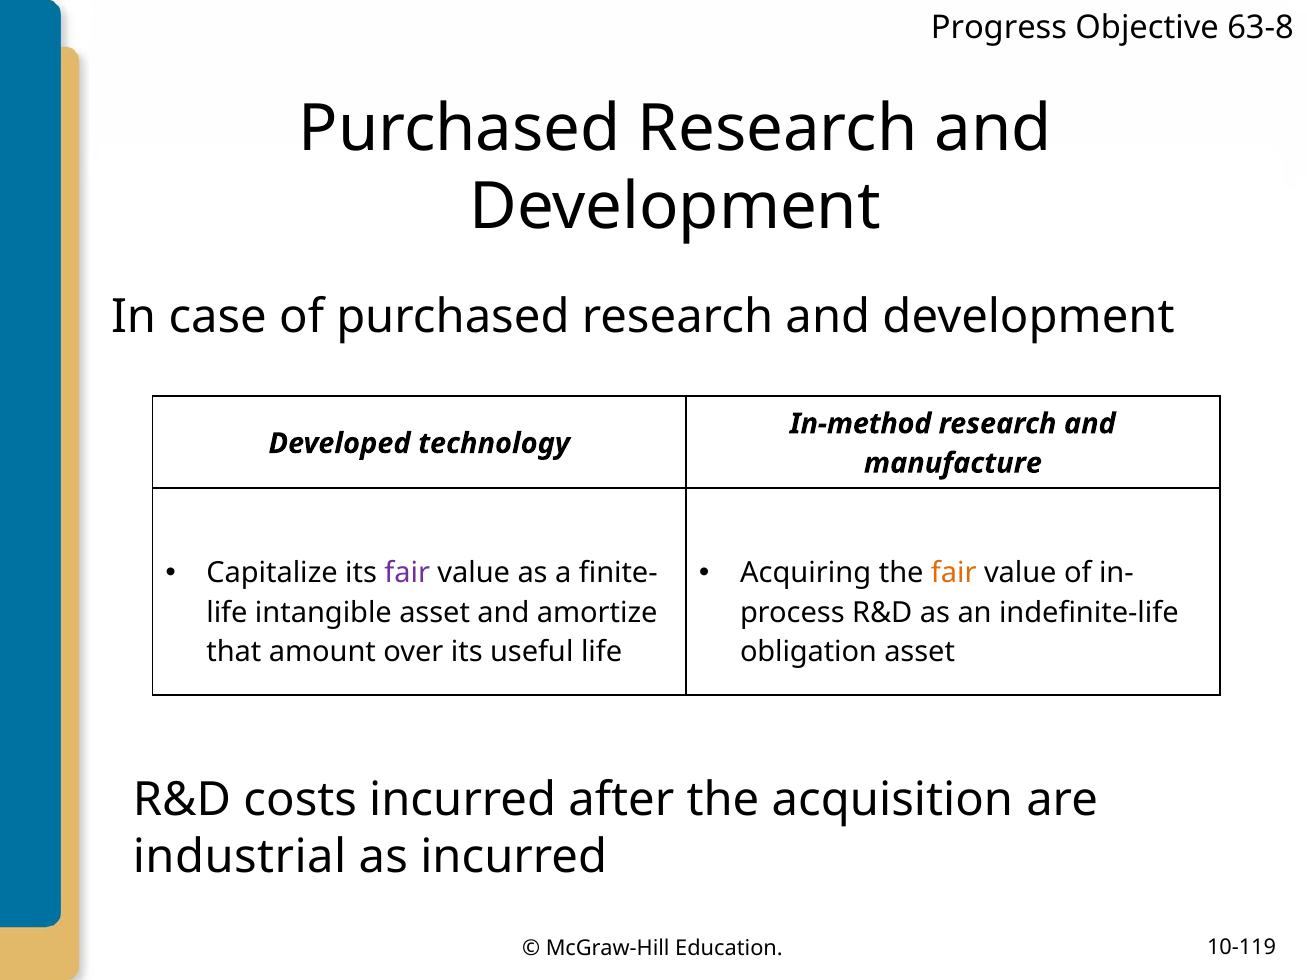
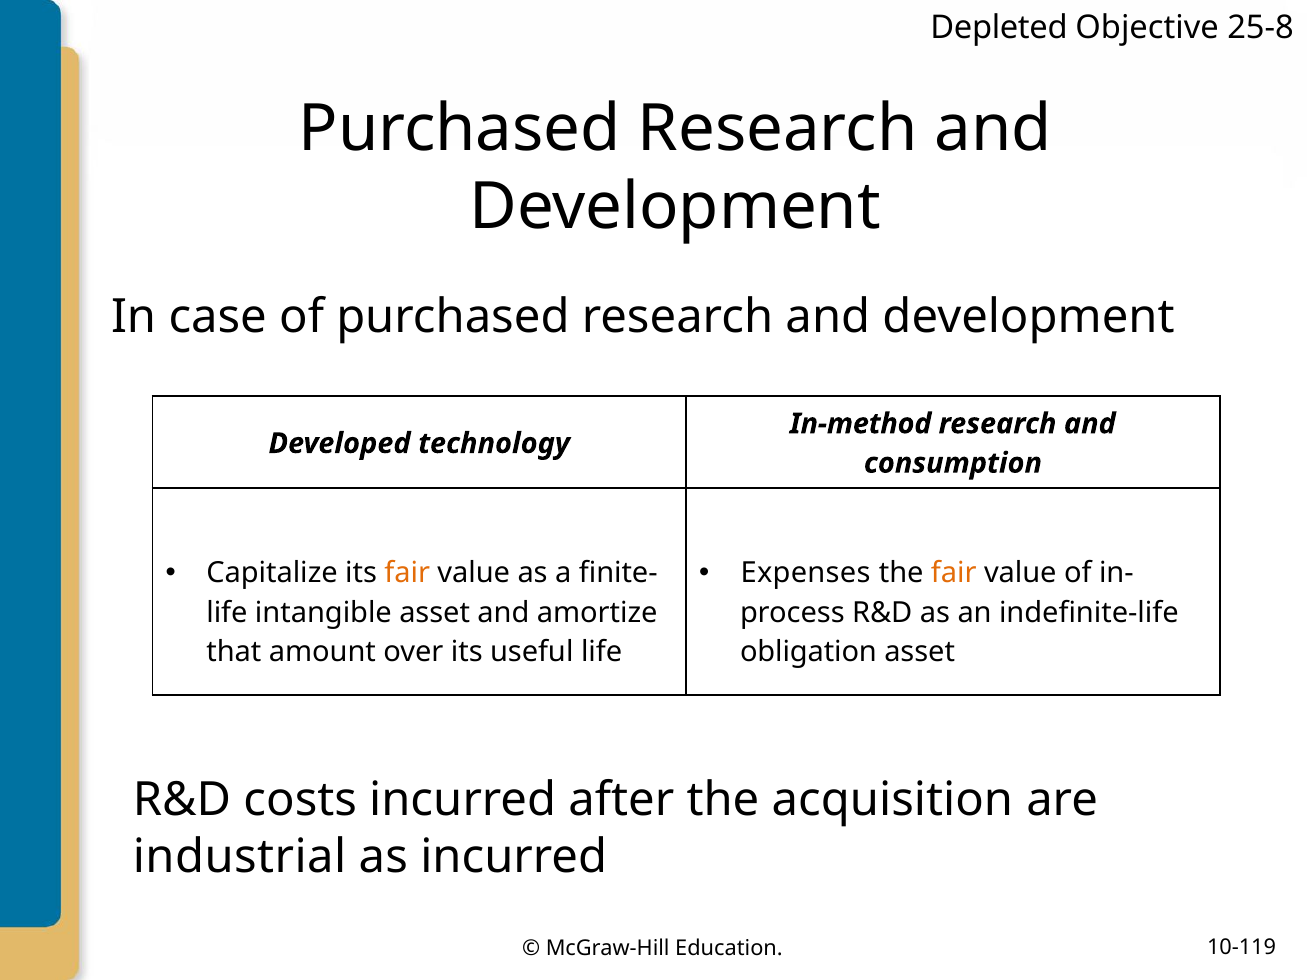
Progress: Progress -> Depleted
63-8: 63-8 -> 25-8
manufacture: manufacture -> consumption
fair at (407, 574) colour: purple -> orange
Acquiring: Acquiring -> Expenses
